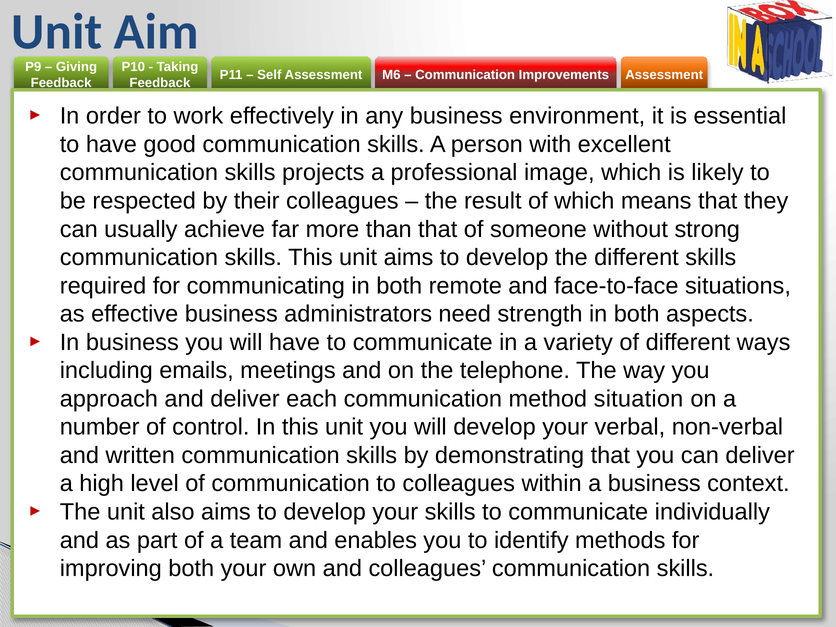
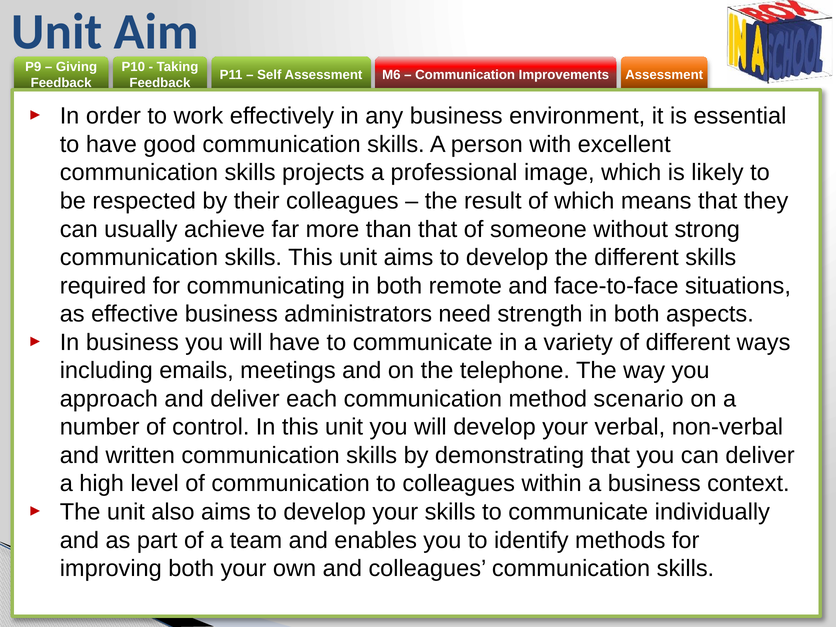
situation: situation -> scenario
